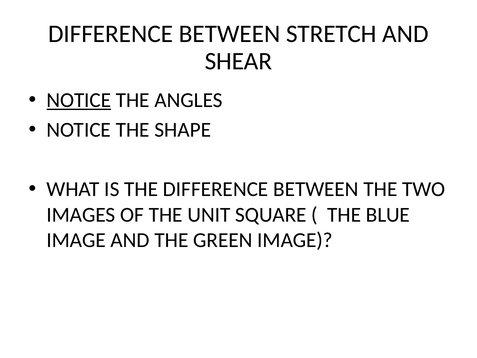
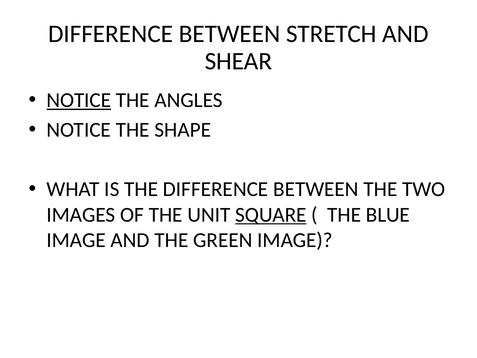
SQUARE underline: none -> present
